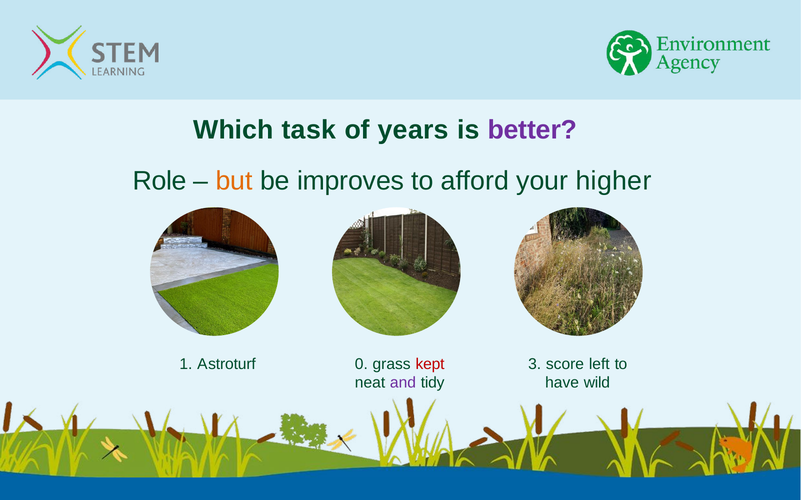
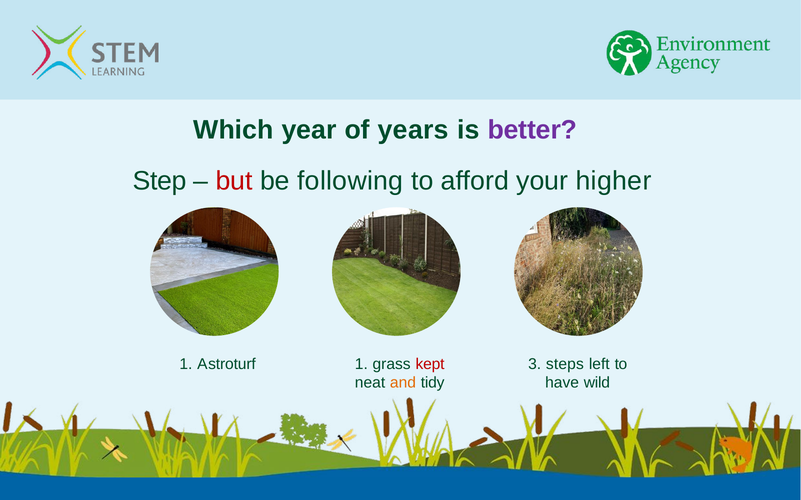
task: task -> year
Role: Role -> Step
but colour: orange -> red
improves: improves -> following
Astroturf 0: 0 -> 1
score: score -> steps
and colour: purple -> orange
